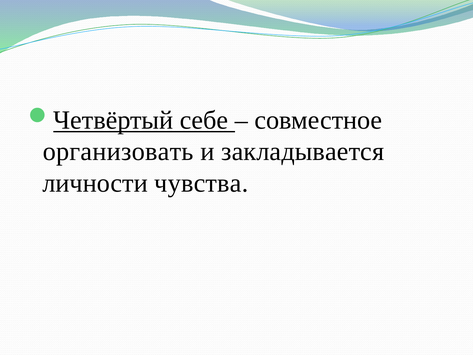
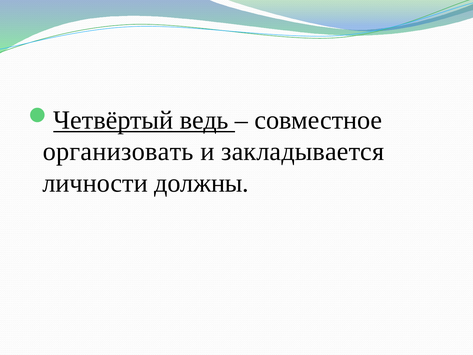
себе: себе -> ведь
чувства: чувства -> должны
